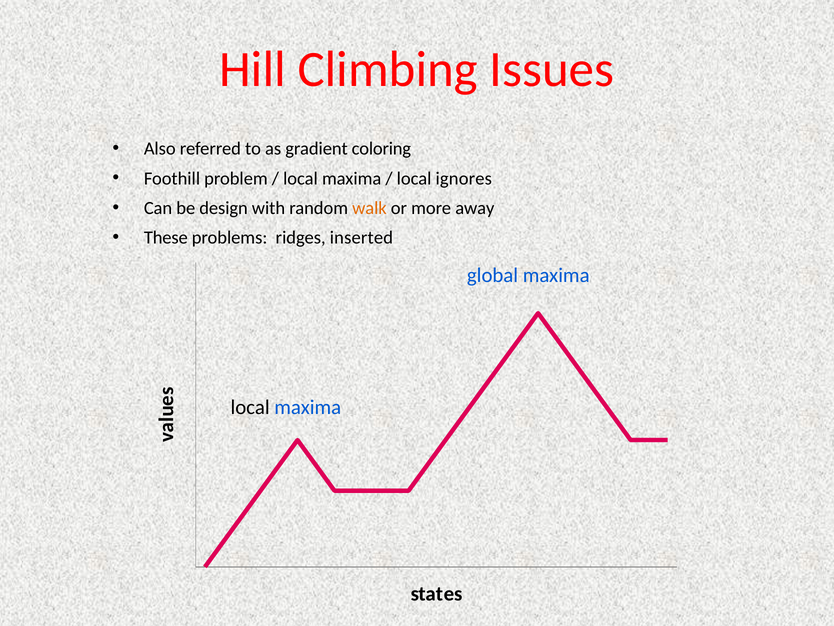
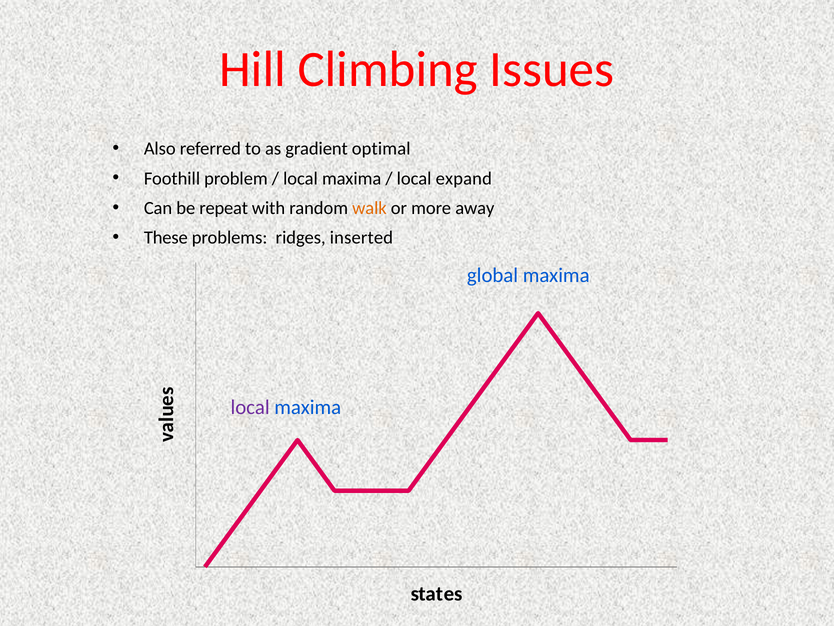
coloring: coloring -> optimal
ignores: ignores -> expand
design: design -> repeat
local at (250, 407) colour: black -> purple
